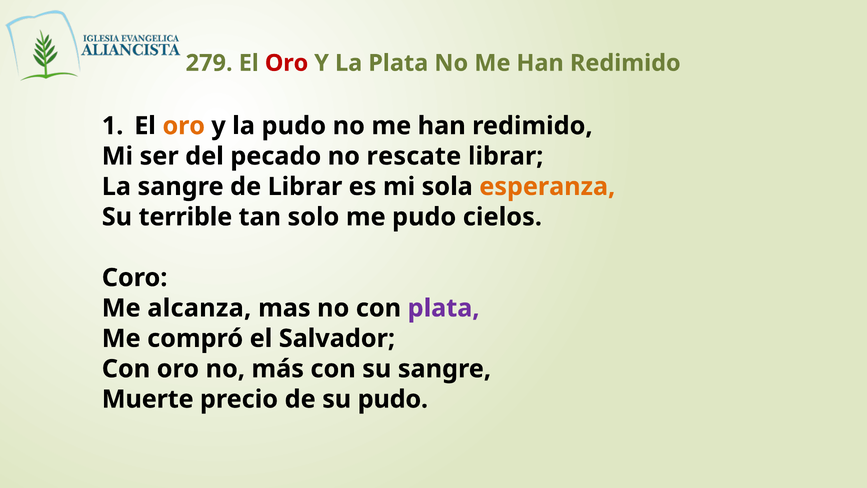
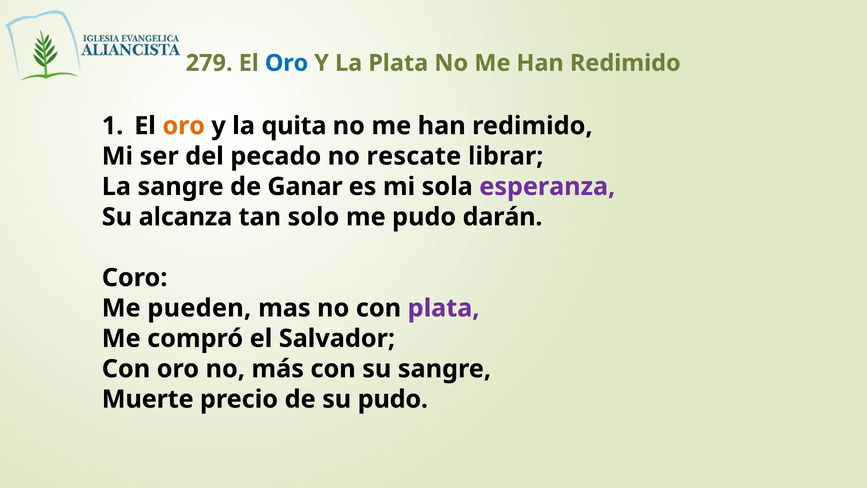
Oro at (287, 63) colour: red -> blue
la pudo: pudo -> quita
de Librar: Librar -> Ganar
esperanza colour: orange -> purple
terrible: terrible -> alcanza
cielos: cielos -> darán
alcanza: alcanza -> pueden
